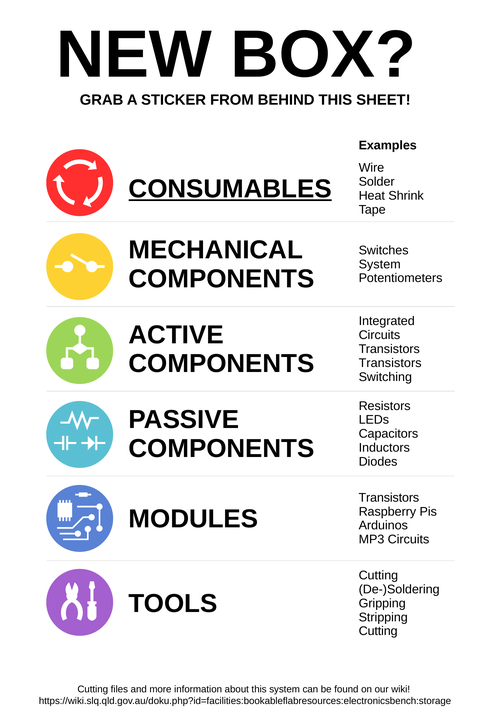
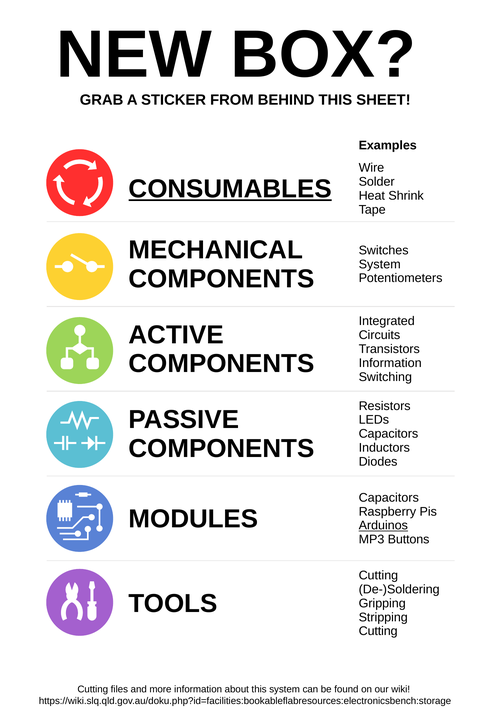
Transistors at (390, 363): Transistors -> Information
Transistors at (389, 497): Transistors -> Capacitors
Arduinos underline: none -> present
MP3 Circuits: Circuits -> Buttons
